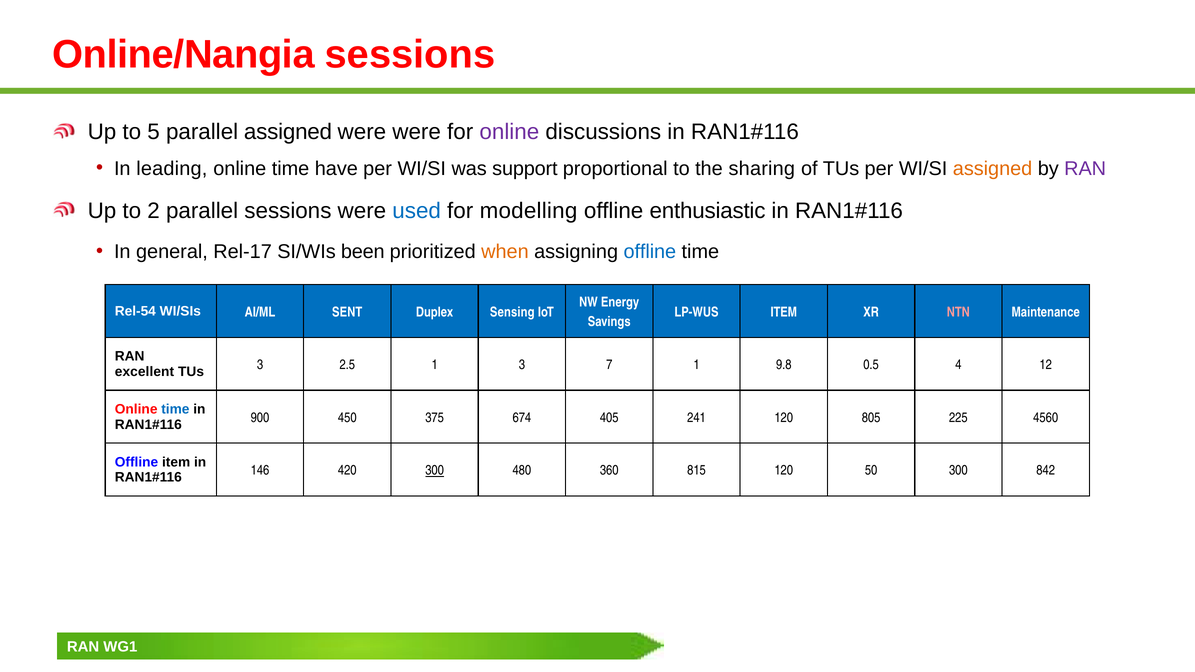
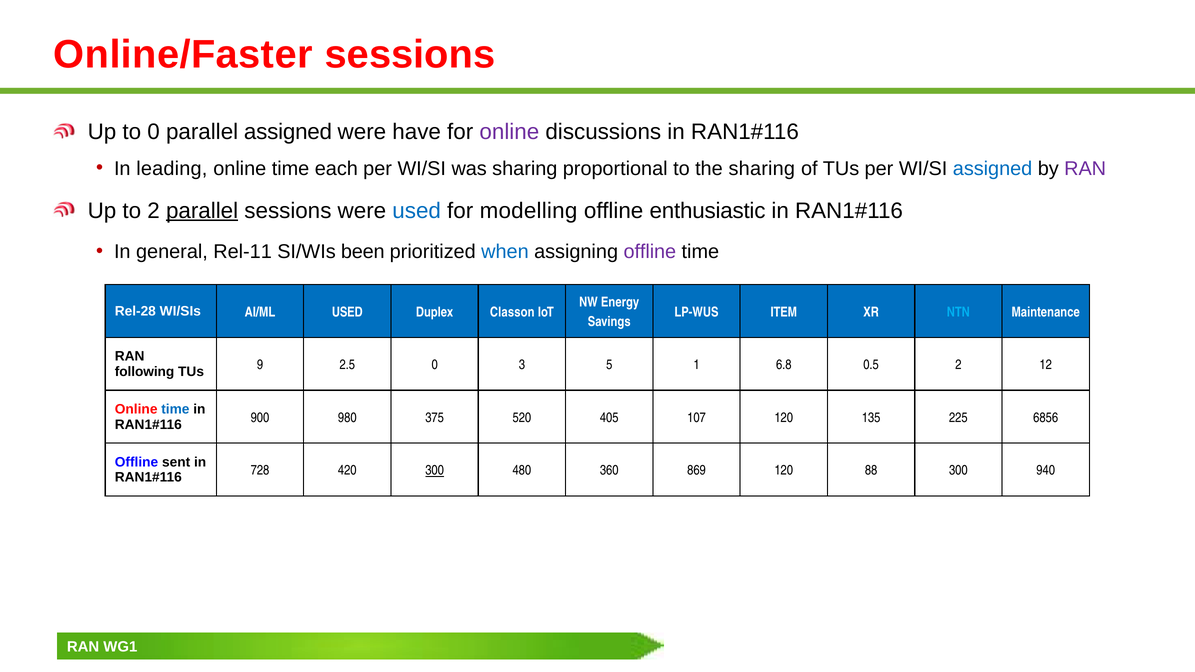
Online/Nangia: Online/Nangia -> Online/Faster
to 5: 5 -> 0
were were: were -> have
have: have -> each
was support: support -> sharing
assigned at (993, 169) colour: orange -> blue
parallel at (202, 211) underline: none -> present
Rel-17: Rel-17 -> Rel-11
when colour: orange -> blue
offline at (650, 252) colour: blue -> purple
Rel-54: Rel-54 -> Rel-28
AI/ML SENT: SENT -> USED
Sensing: Sensing -> Classon
NTN colour: pink -> light blue
excellent: excellent -> following
TUs 3: 3 -> 9
2.5 1: 1 -> 0
7: 7 -> 5
9.8: 9.8 -> 6.8
0.5 4: 4 -> 2
450: 450 -> 980
674: 674 -> 520
241: 241 -> 107
805: 805 -> 135
4560: 4560 -> 6856
Offline item: item -> sent
146: 146 -> 728
815: 815 -> 869
50: 50 -> 88
842: 842 -> 940
